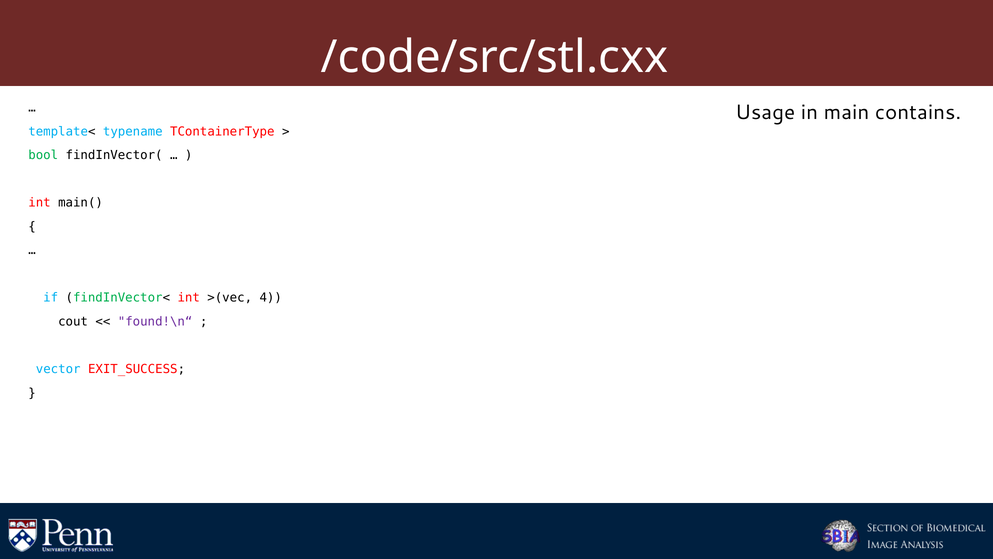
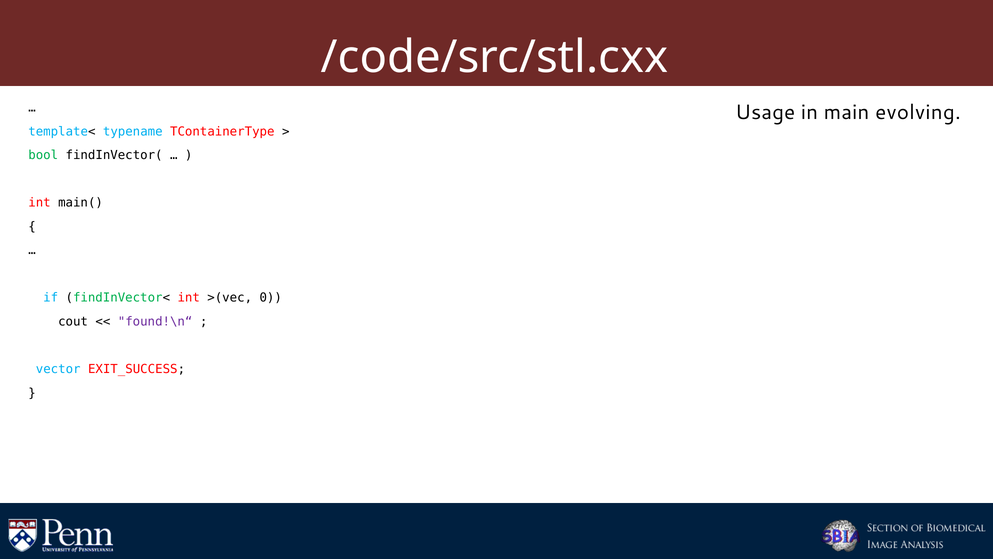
contains: contains -> evolving
4: 4 -> 0
